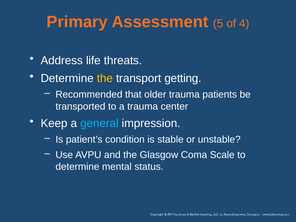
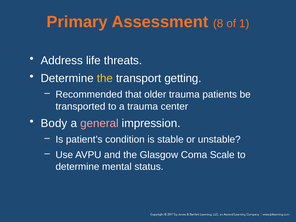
5: 5 -> 8
4: 4 -> 1
Keep: Keep -> Body
general colour: light blue -> pink
